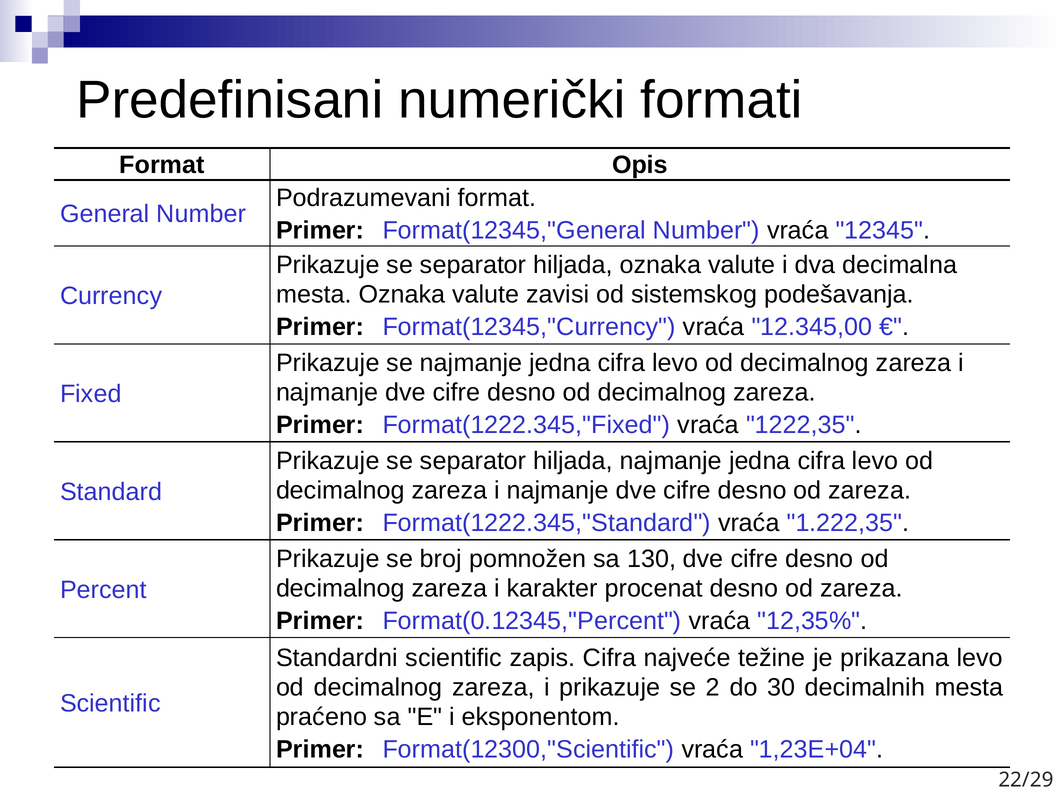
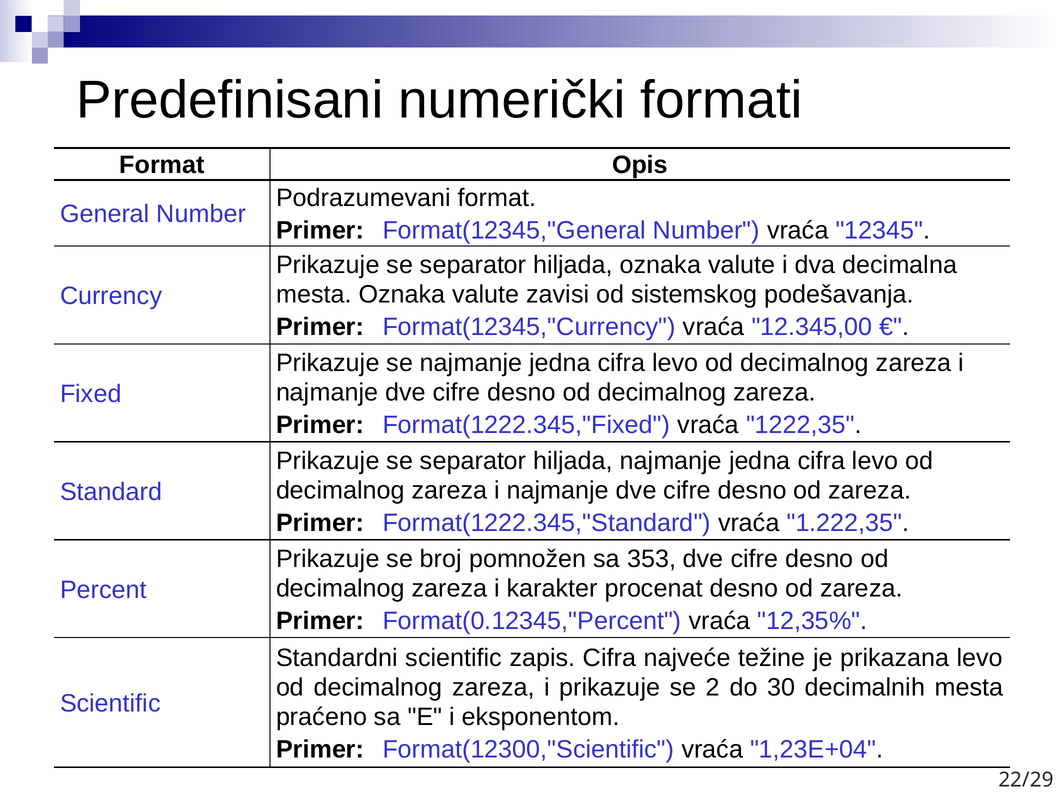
130: 130 -> 353
